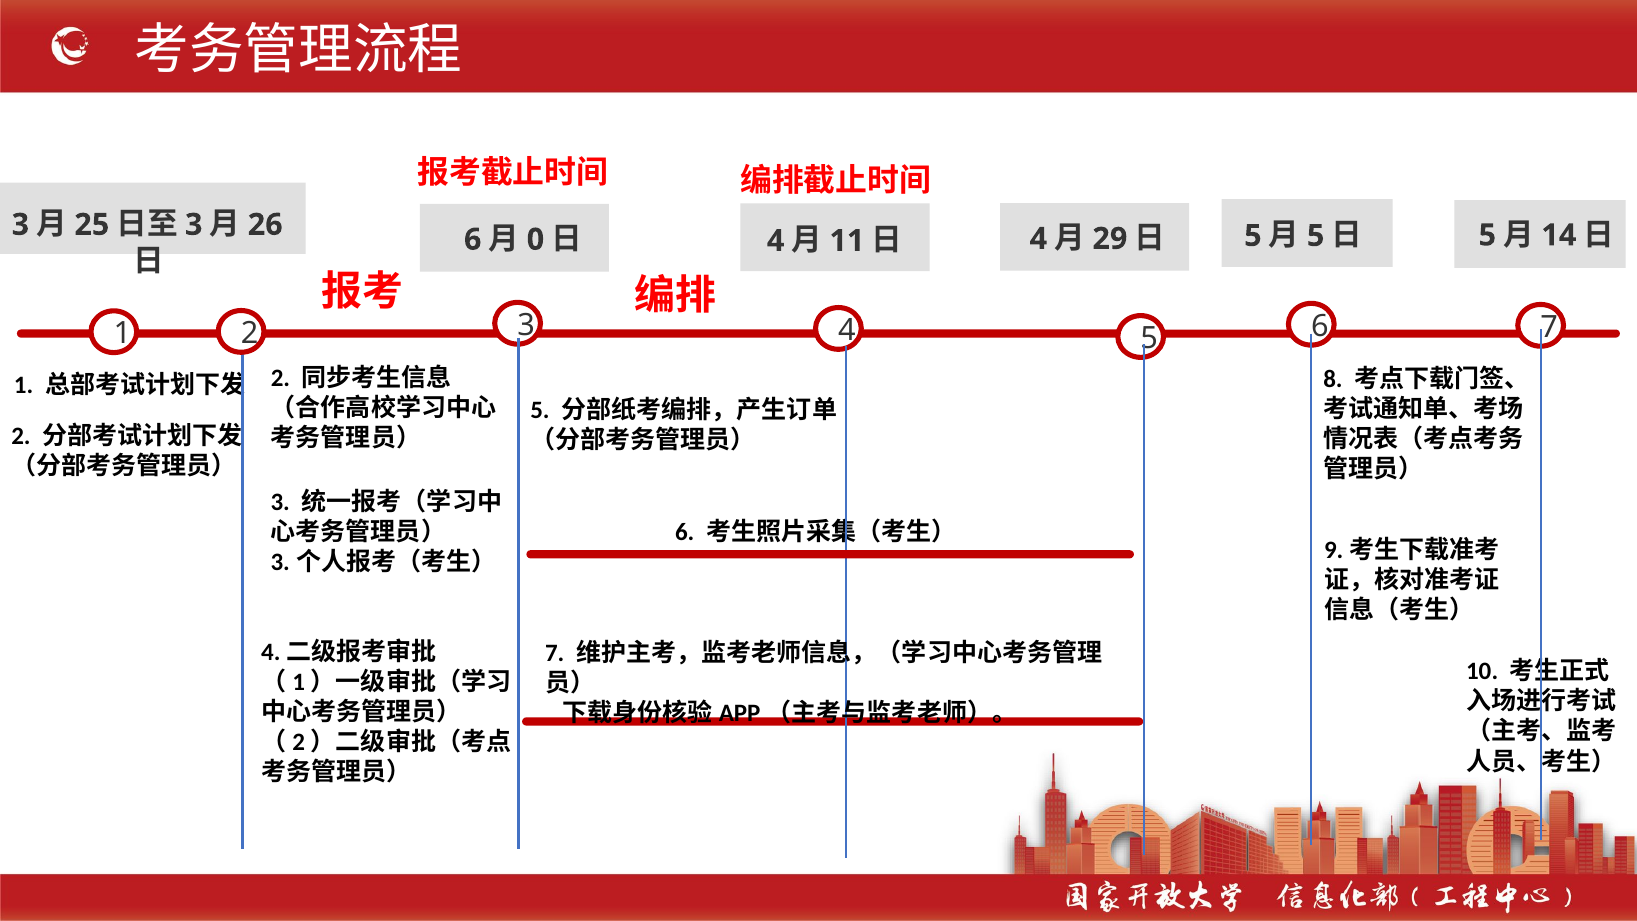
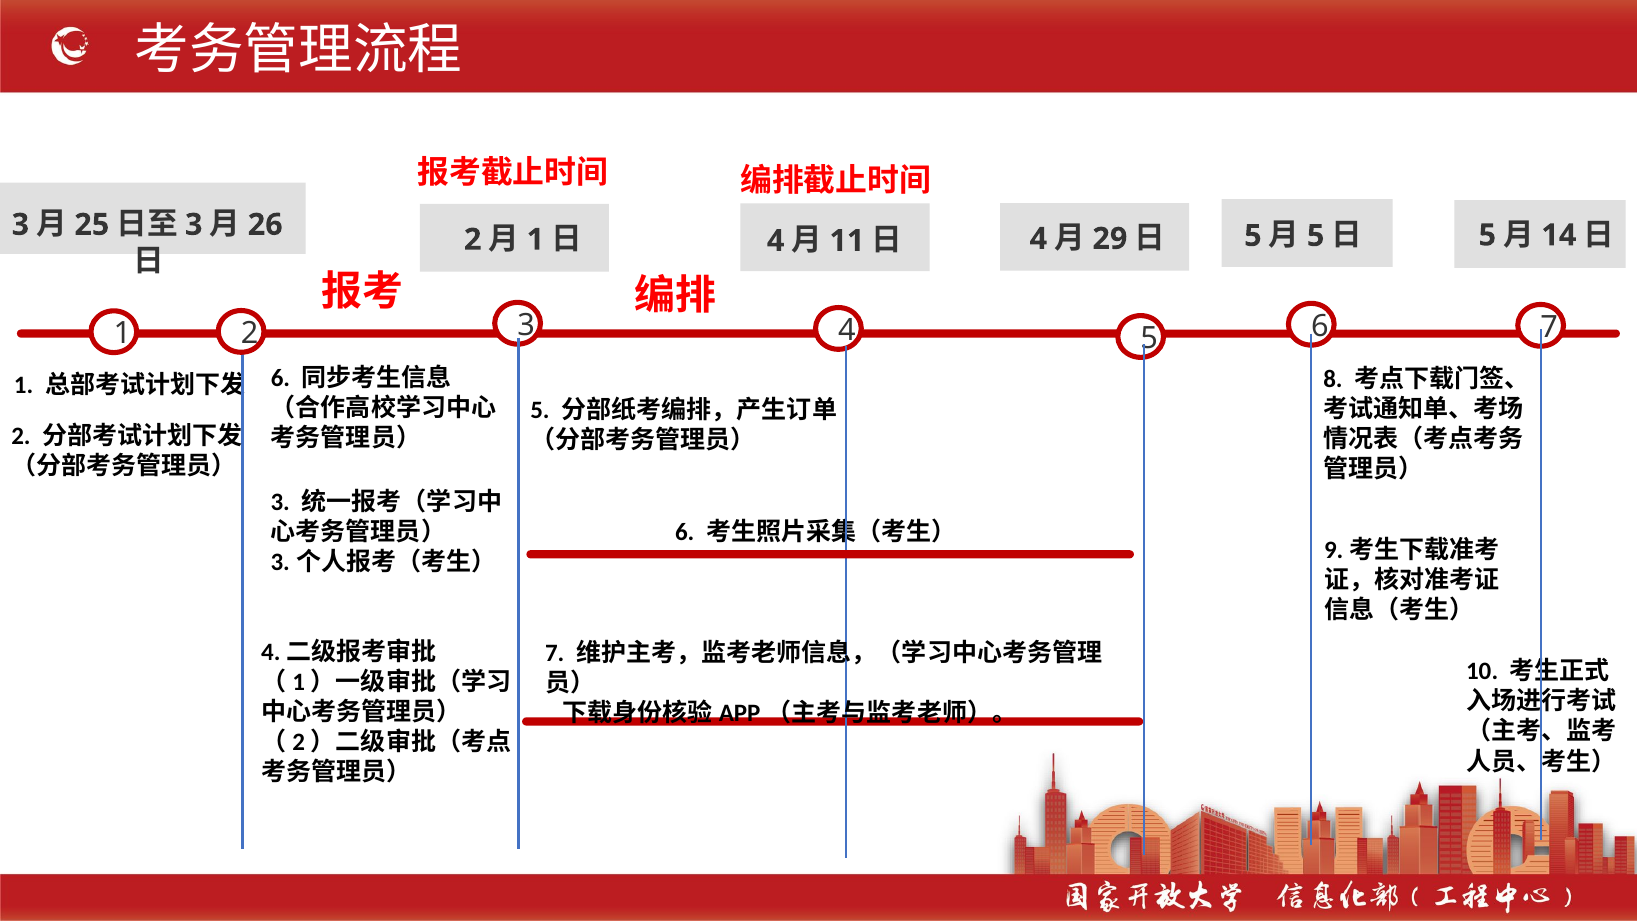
6 at (473, 240): 6 -> 2
0 at (535, 240): 0 -> 1
2 at (280, 379): 2 -> 6
